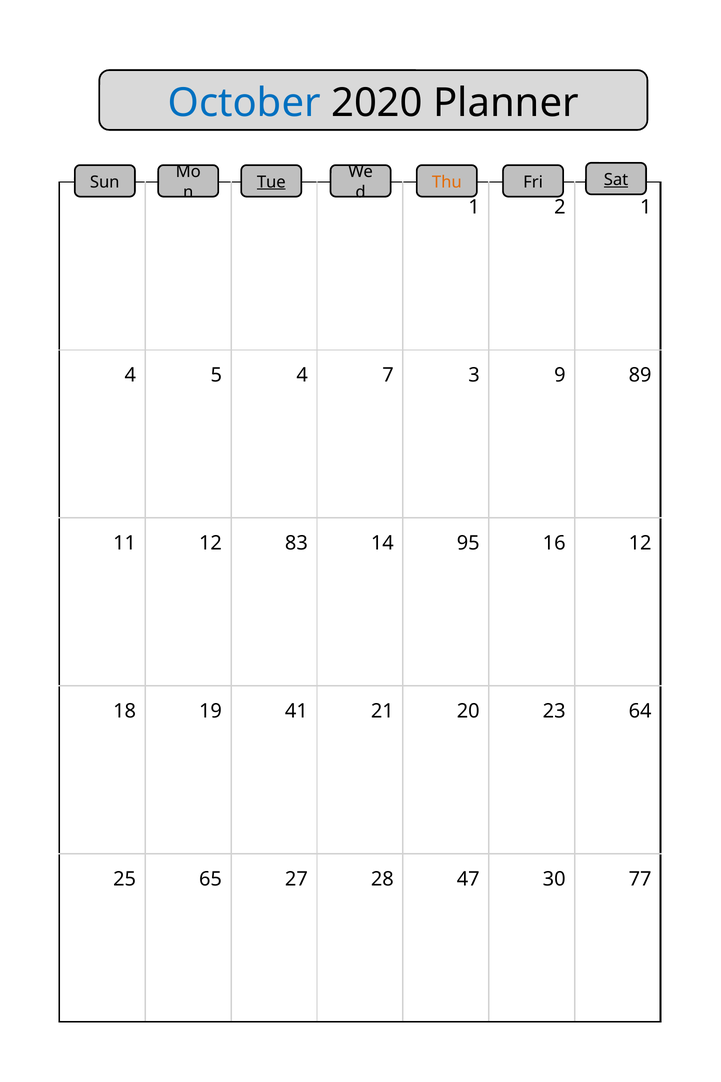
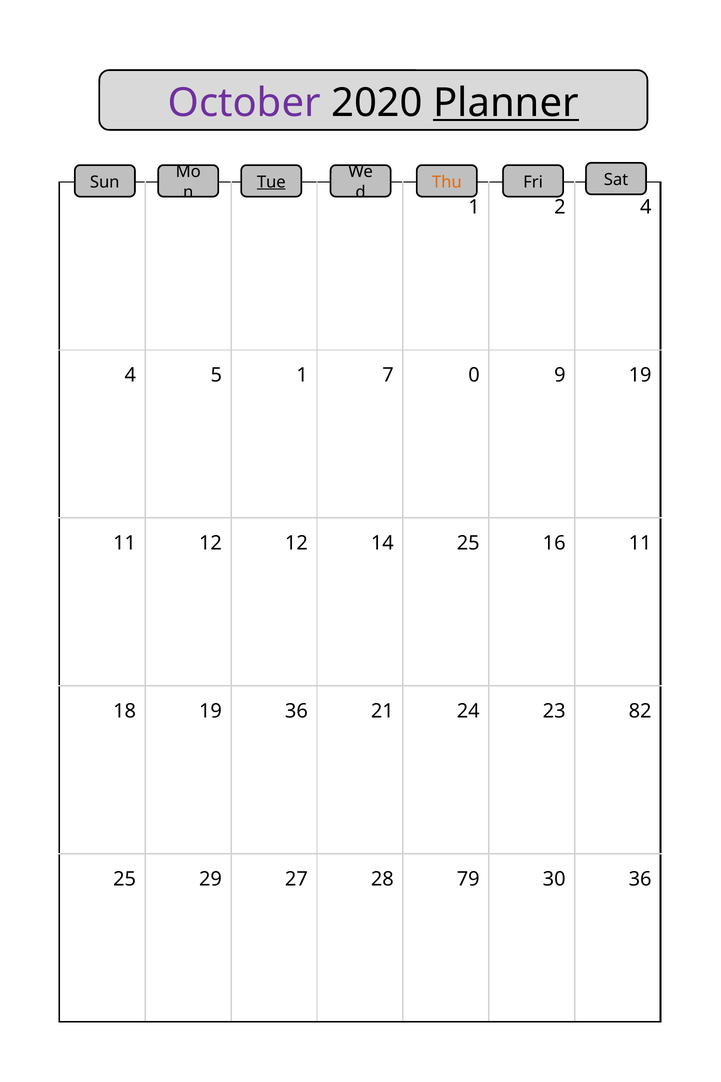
October colour: blue -> purple
Planner underline: none -> present
Sat underline: present -> none
2 1: 1 -> 4
5 4: 4 -> 1
3: 3 -> 0
9 89: 89 -> 19
12 83: 83 -> 12
14 95: 95 -> 25
16 12: 12 -> 11
19 41: 41 -> 36
20: 20 -> 24
64: 64 -> 82
65: 65 -> 29
47: 47 -> 79
30 77: 77 -> 36
